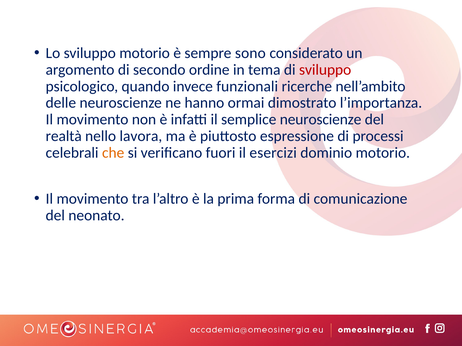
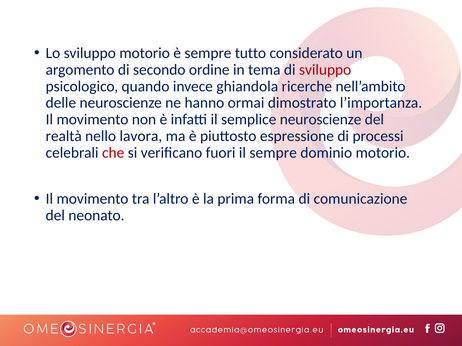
sono: sono -> tutto
funzionali: funzionali -> ghiandola
che colour: orange -> red
il esercizi: esercizi -> sempre
